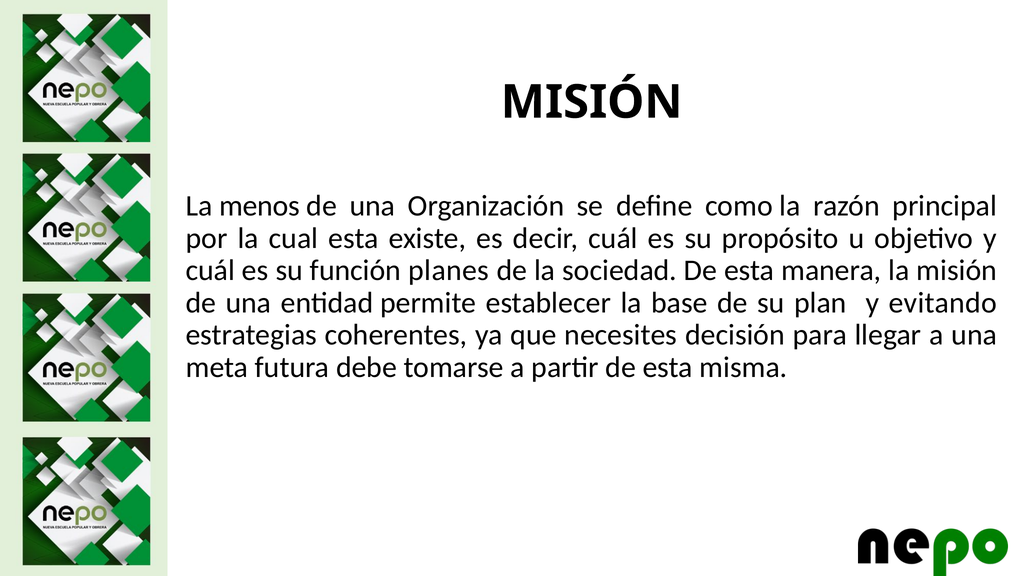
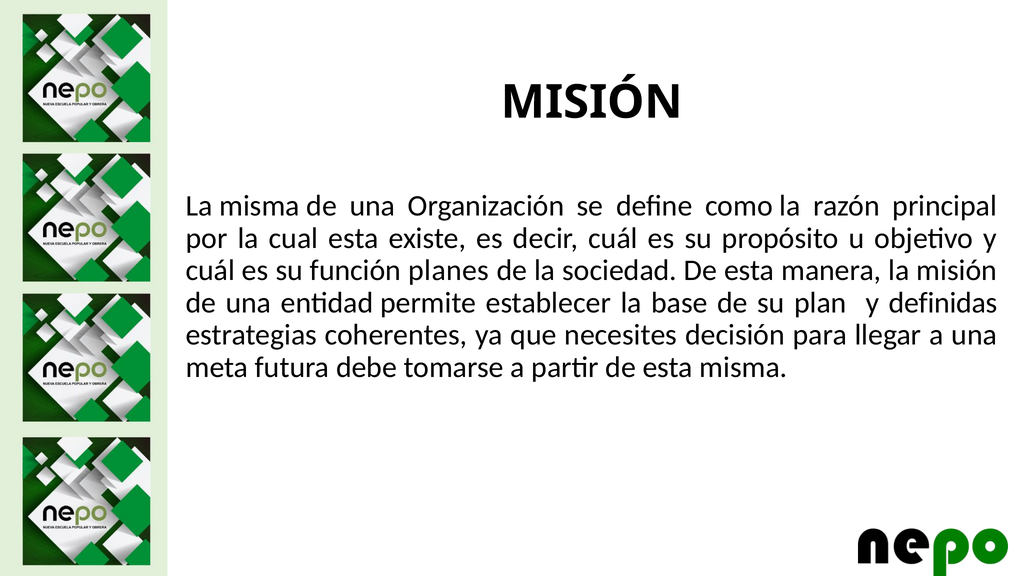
La menos: menos -> misma
evitando: evitando -> definidas
